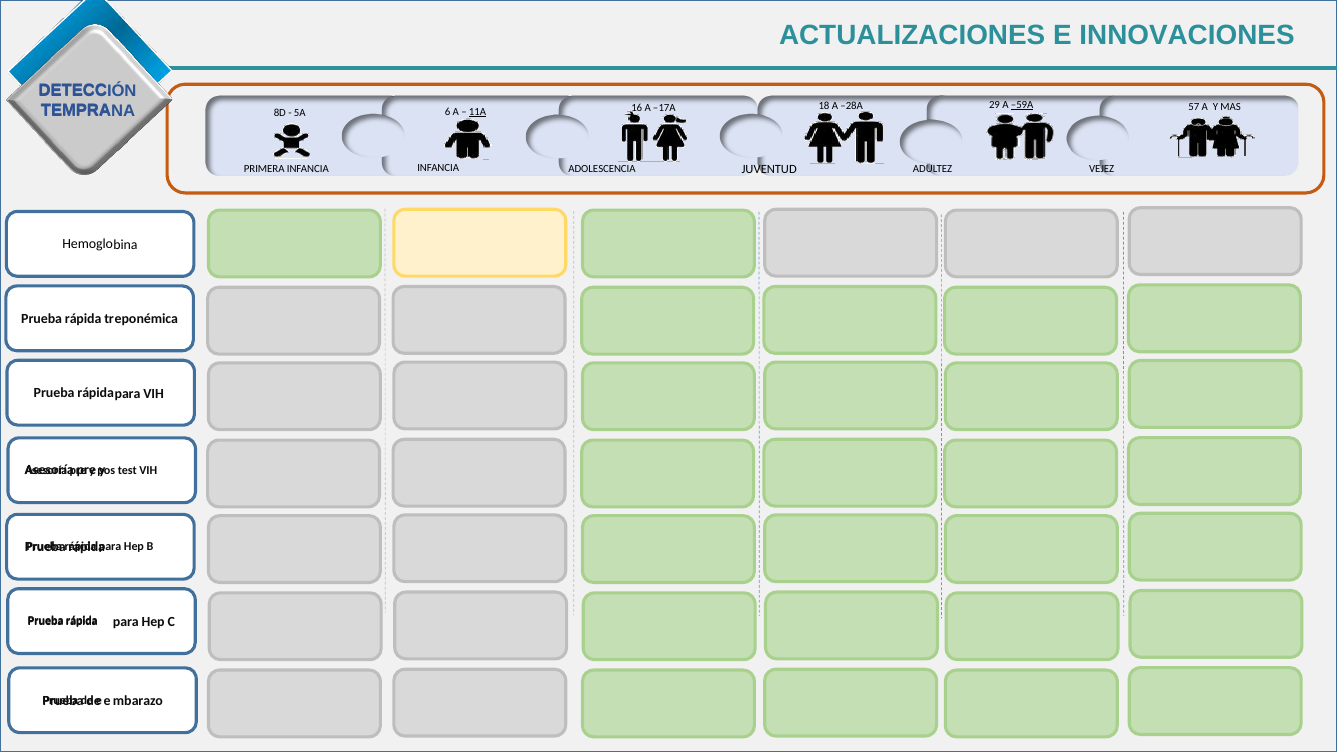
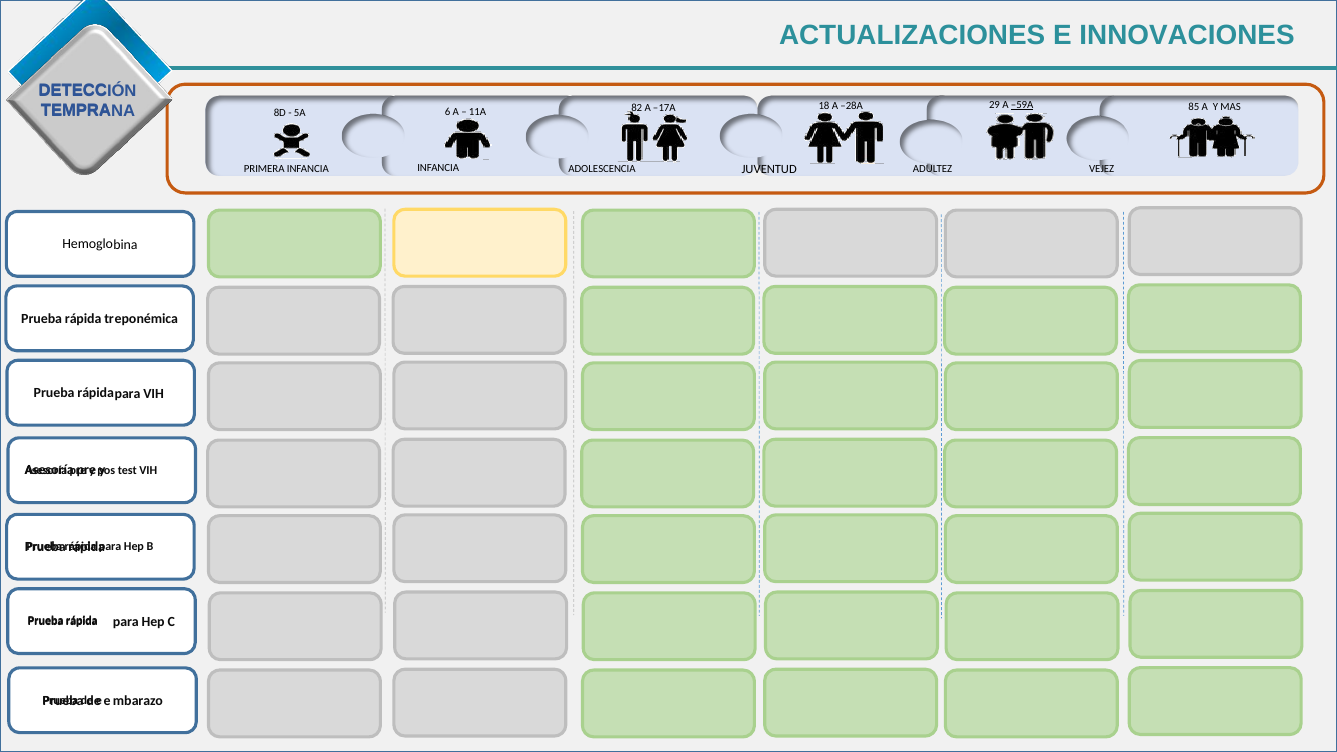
57: 57 -> 85
16: 16 -> 82
11A underline: present -> none
